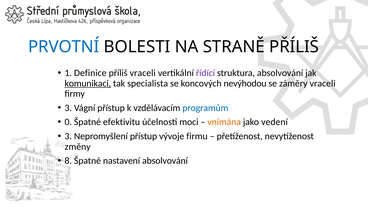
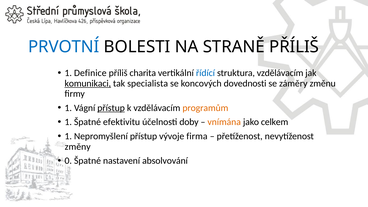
příliš vraceli: vraceli -> charita
řídící colour: purple -> blue
struktura absolvování: absolvování -> vzdělávacím
nevýhodou: nevýhodou -> dovednosti
záměry vraceli: vraceli -> změnu
3 at (68, 108): 3 -> 1
přístup at (111, 108) underline: none -> present
programům colour: blue -> orange
0 at (68, 122): 0 -> 1
moci: moci -> doby
vedení: vedení -> celkem
3 at (68, 136): 3 -> 1
firmu: firmu -> firma
8: 8 -> 0
